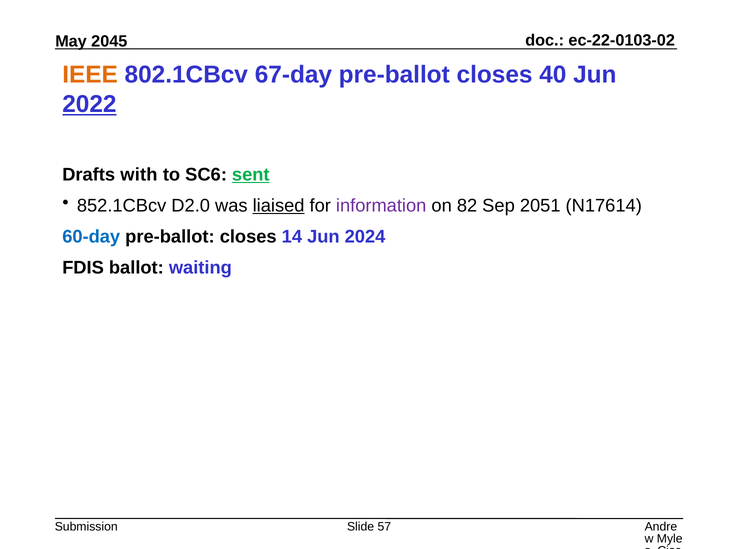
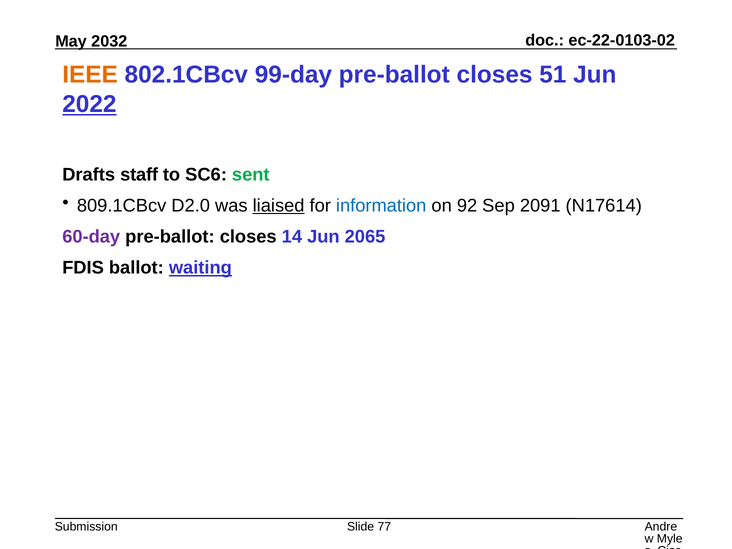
2045: 2045 -> 2032
67-day: 67-day -> 99-day
40: 40 -> 51
with: with -> staff
sent underline: present -> none
852.1CBcv: 852.1CBcv -> 809.1CBcv
information colour: purple -> blue
82: 82 -> 92
2051: 2051 -> 2091
60-day colour: blue -> purple
2024: 2024 -> 2065
waiting underline: none -> present
57: 57 -> 77
